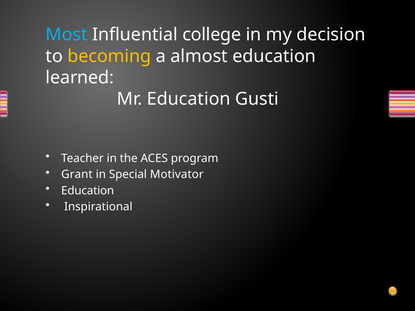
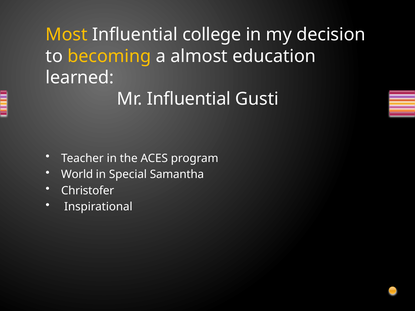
Most colour: light blue -> yellow
Mr Education: Education -> Influential
Grant: Grant -> World
Motivator: Motivator -> Samantha
Education at (88, 191): Education -> Christofer
